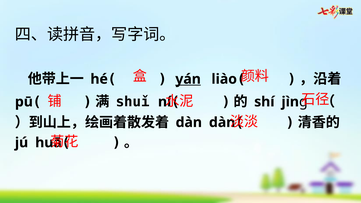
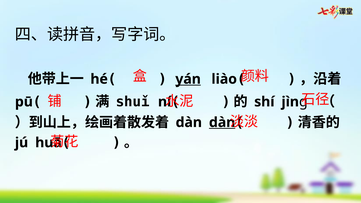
dàn at (222, 122) underline: none -> present
